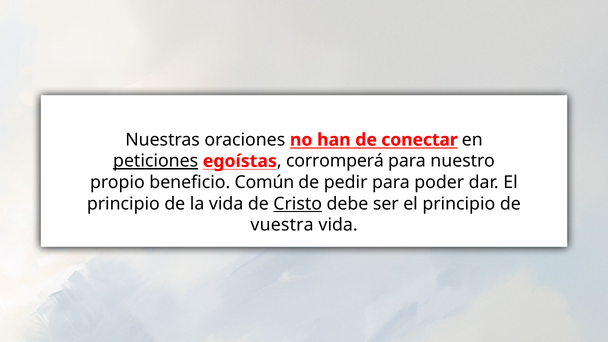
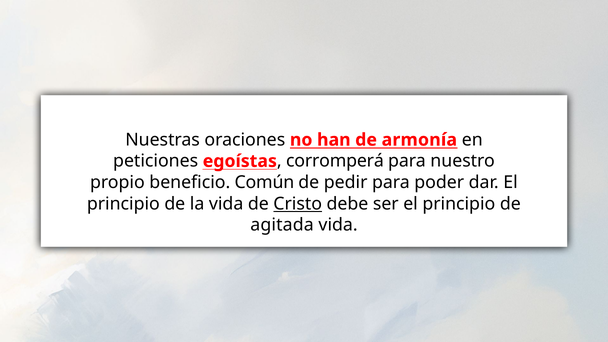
conectar: conectar -> armonía
peticiones underline: present -> none
vuestra: vuestra -> agitada
